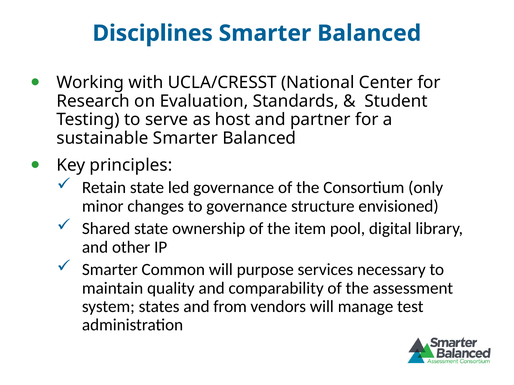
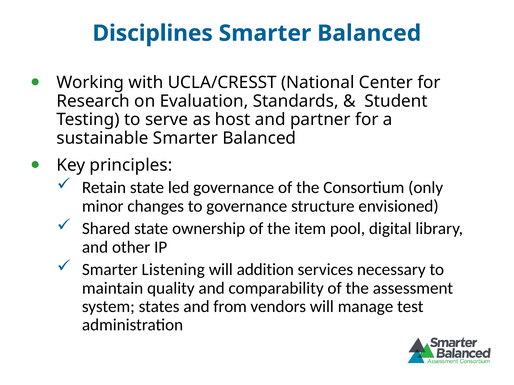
Common: Common -> Listening
purpose: purpose -> addition
